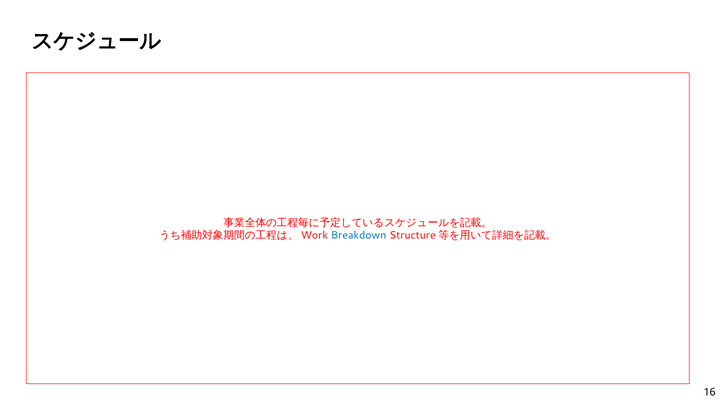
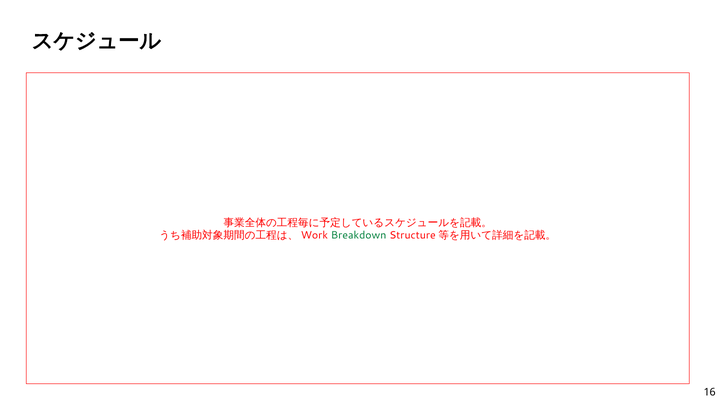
Breakdown colour: blue -> green
